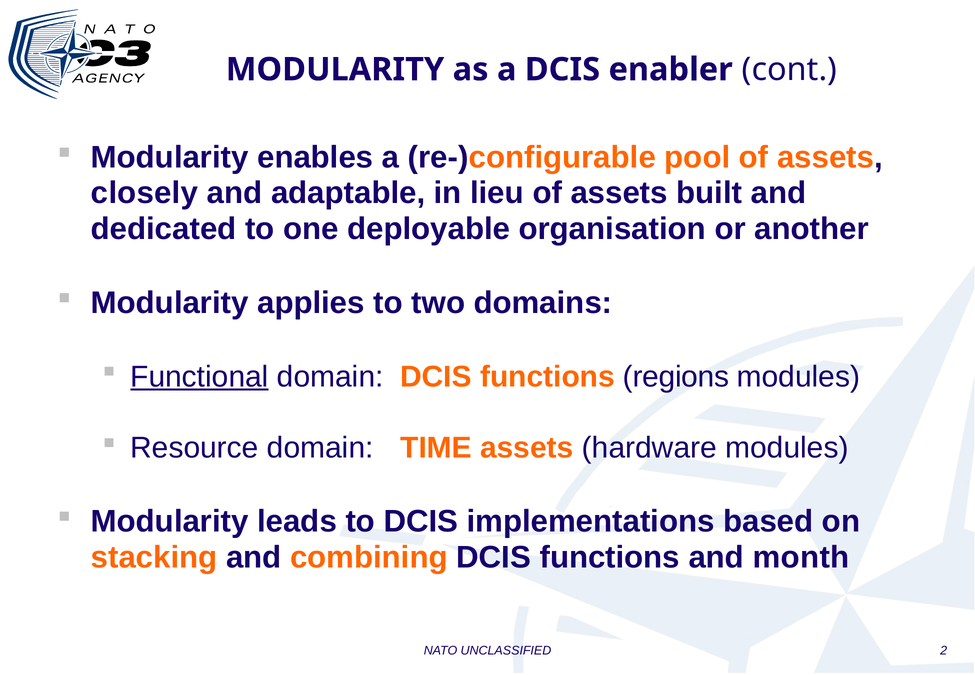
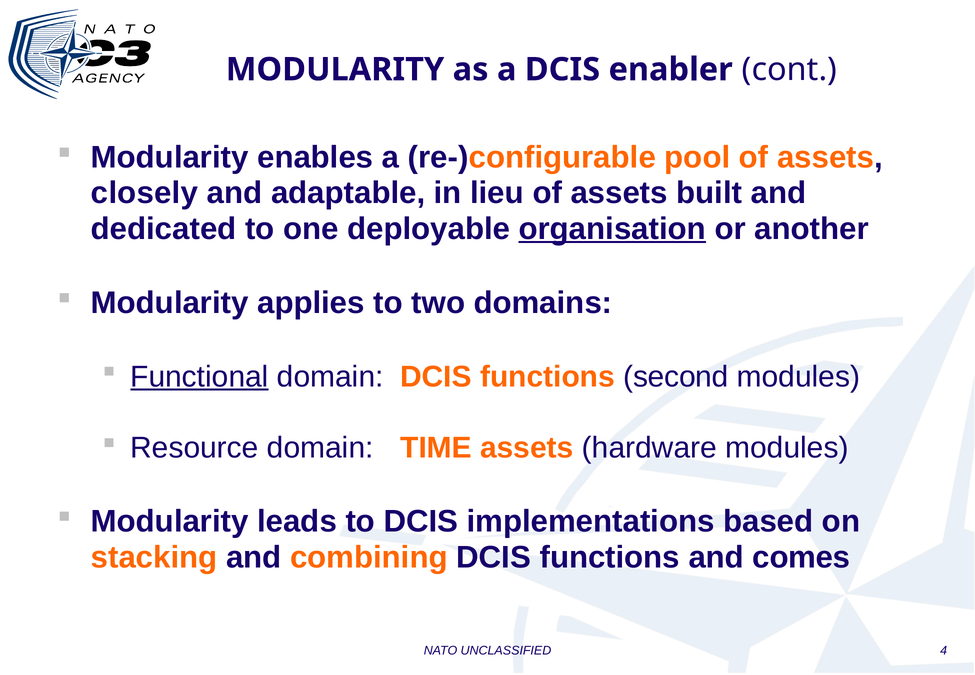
organisation underline: none -> present
regions: regions -> second
month: month -> comes
2: 2 -> 4
